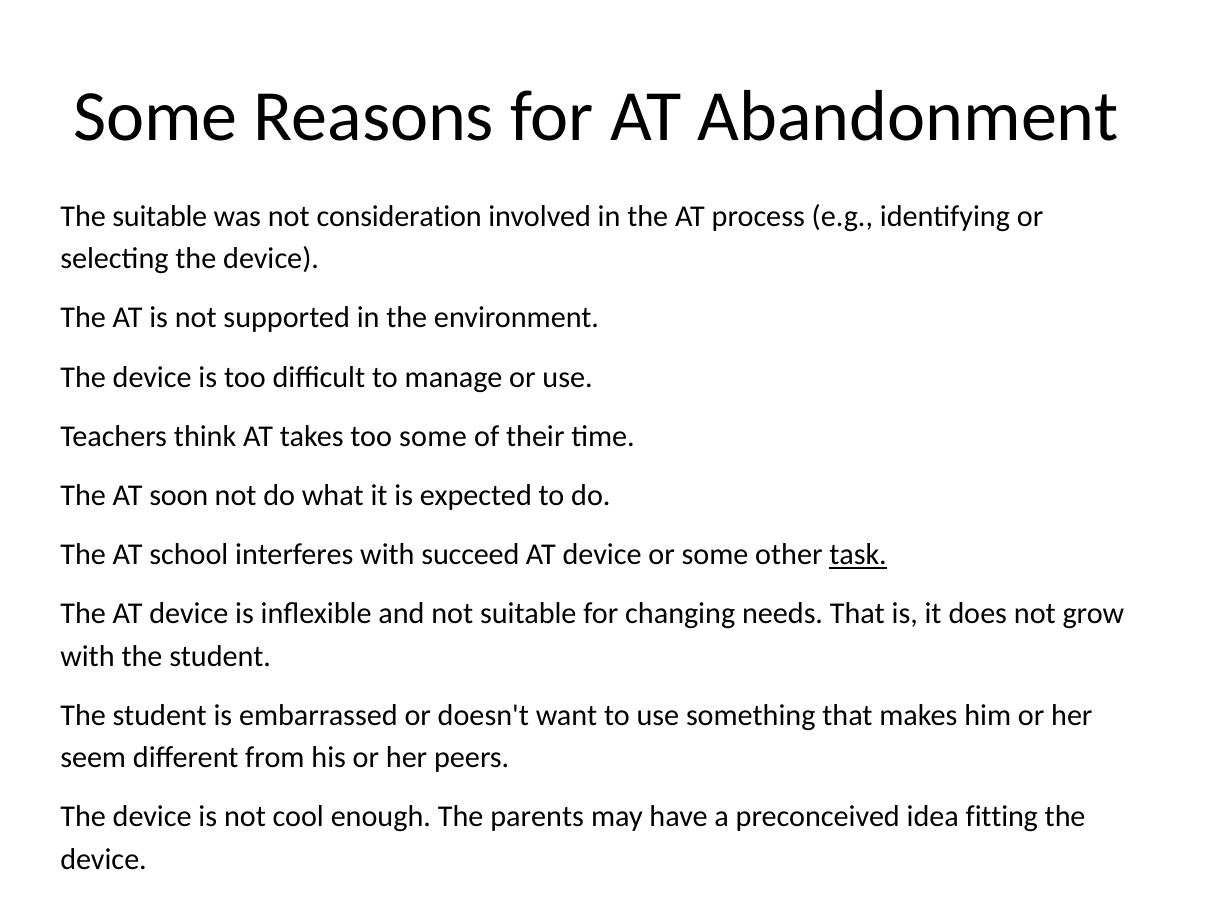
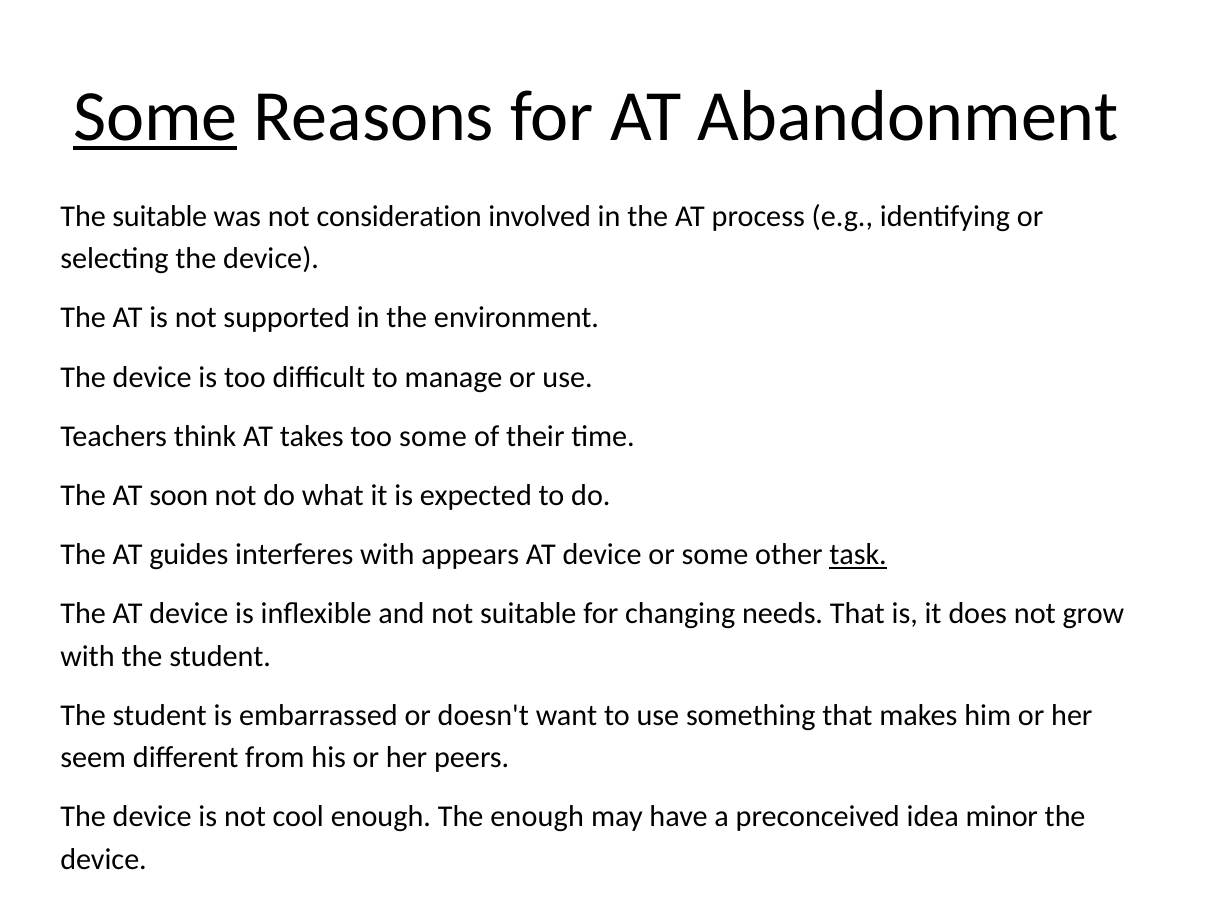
Some at (155, 117) underline: none -> present
school: school -> guides
succeed: succeed -> appears
The parents: parents -> enough
fitting: fitting -> minor
